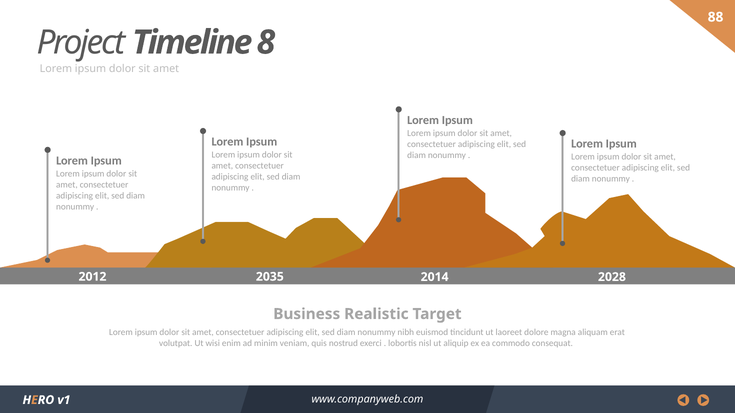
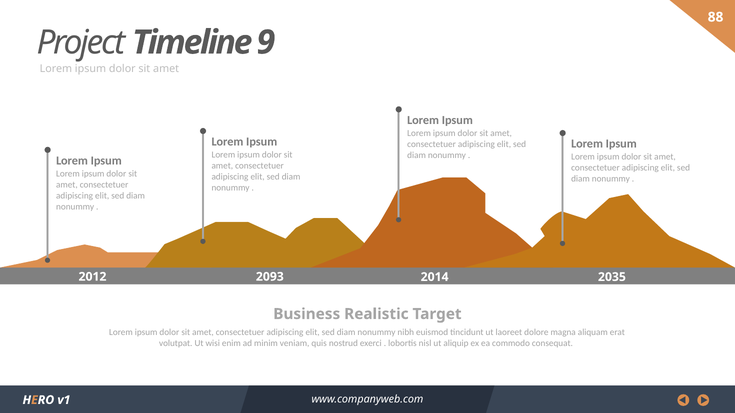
8: 8 -> 9
2035: 2035 -> 2093
2028: 2028 -> 2035
